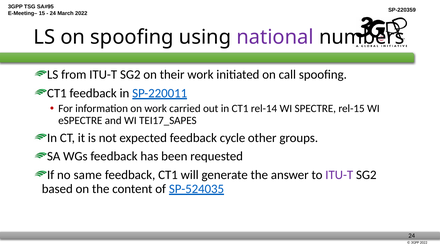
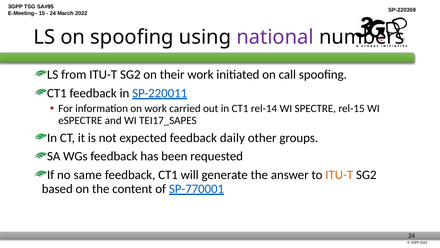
cycle: cycle -> daily
ITU-T at (339, 174) colour: purple -> orange
SP-524035: SP-524035 -> SP-770001
